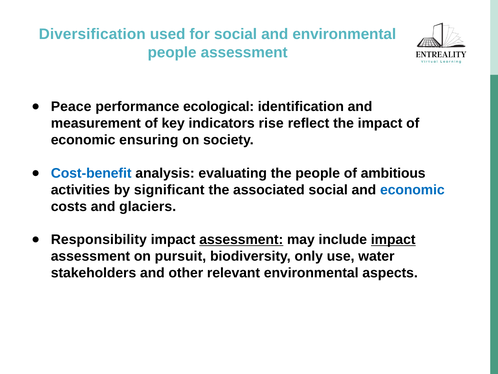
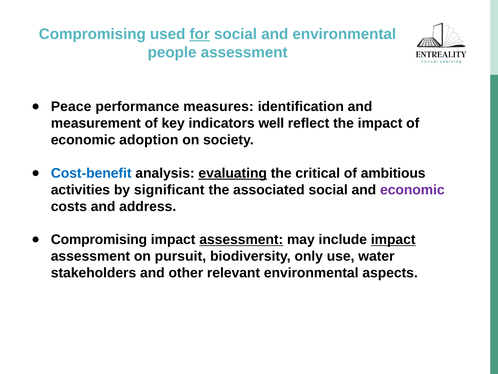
Diversification at (92, 34): Diversification -> Compromising
for underline: none -> present
ecological: ecological -> measures
rise: rise -> well
ensuring: ensuring -> adoption
evaluating underline: none -> present
the people: people -> critical
economic at (412, 190) colour: blue -> purple
glaciers: glaciers -> address
Responsibility at (99, 239): Responsibility -> Compromising
